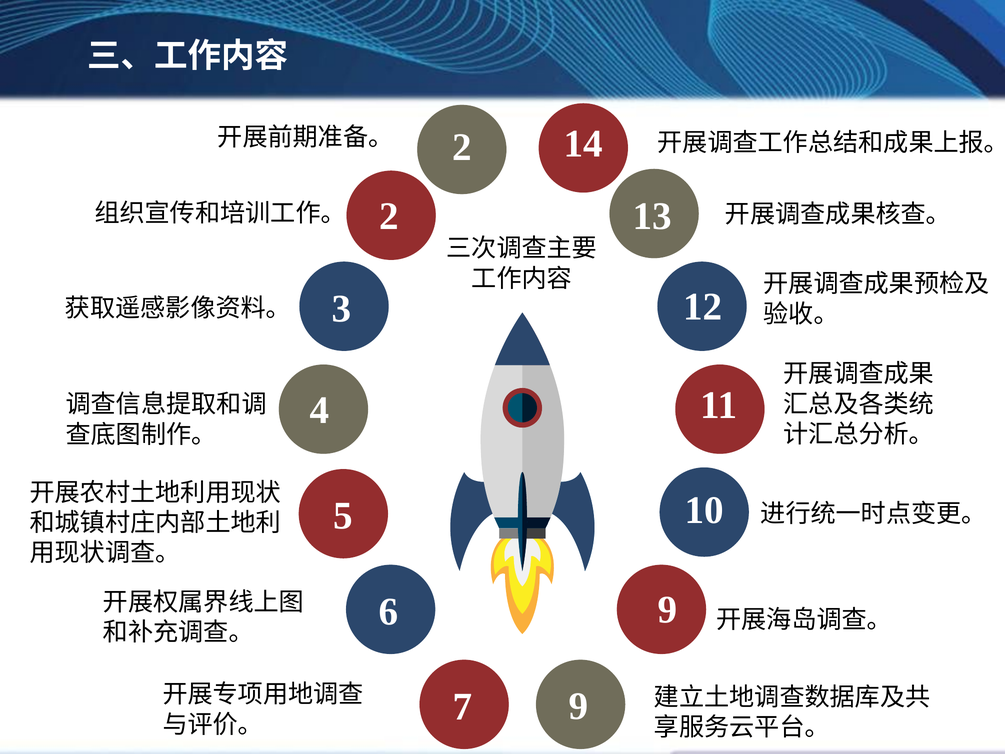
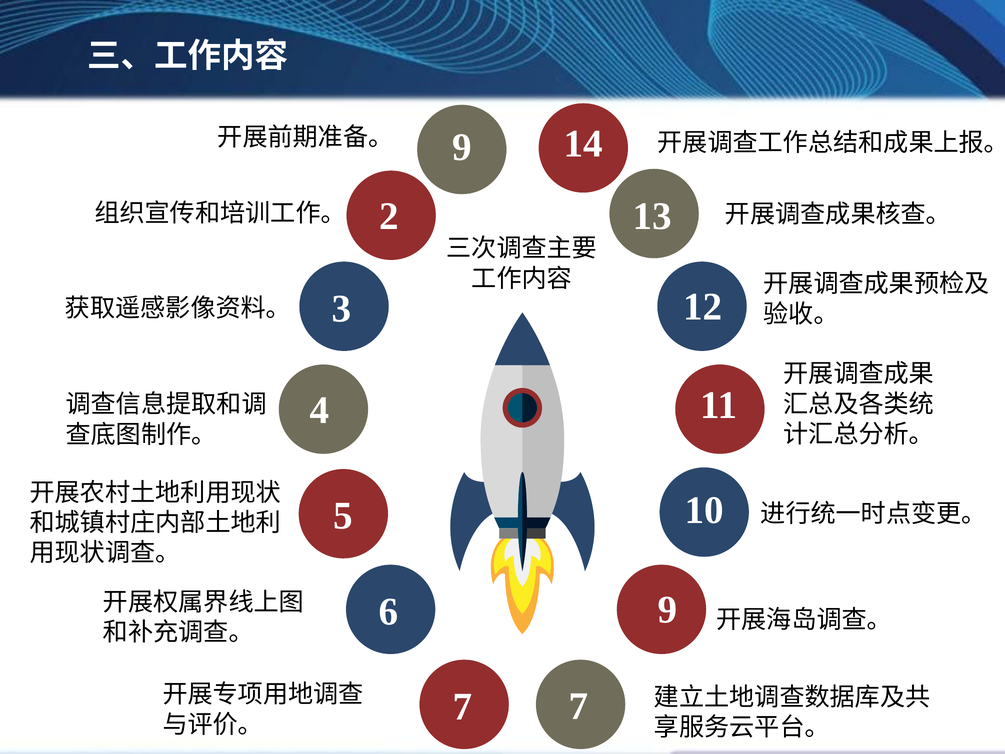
2 at (462, 147): 2 -> 9
7 9: 9 -> 7
